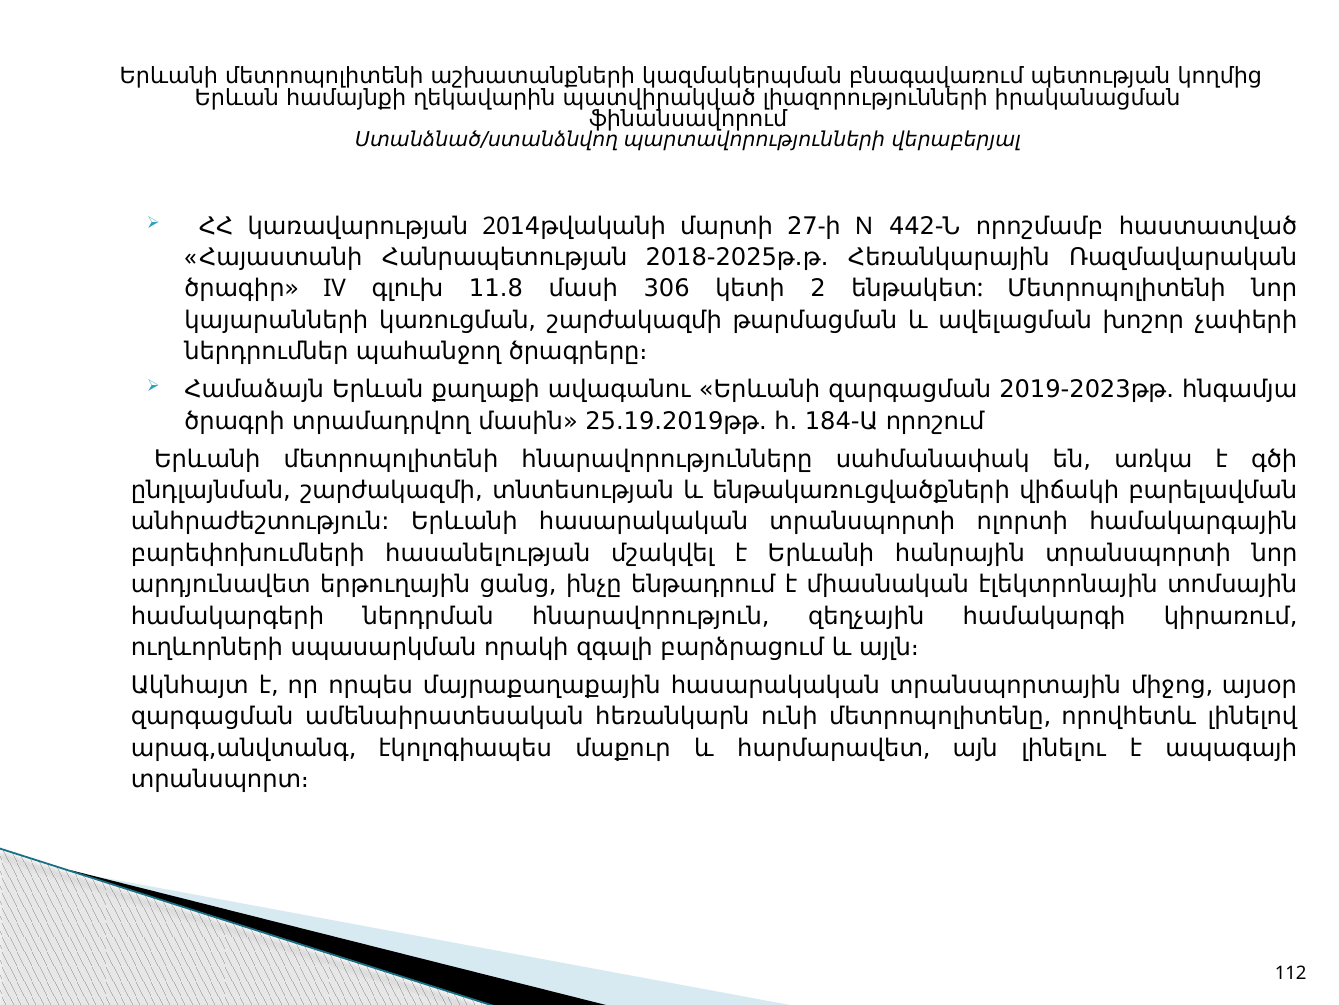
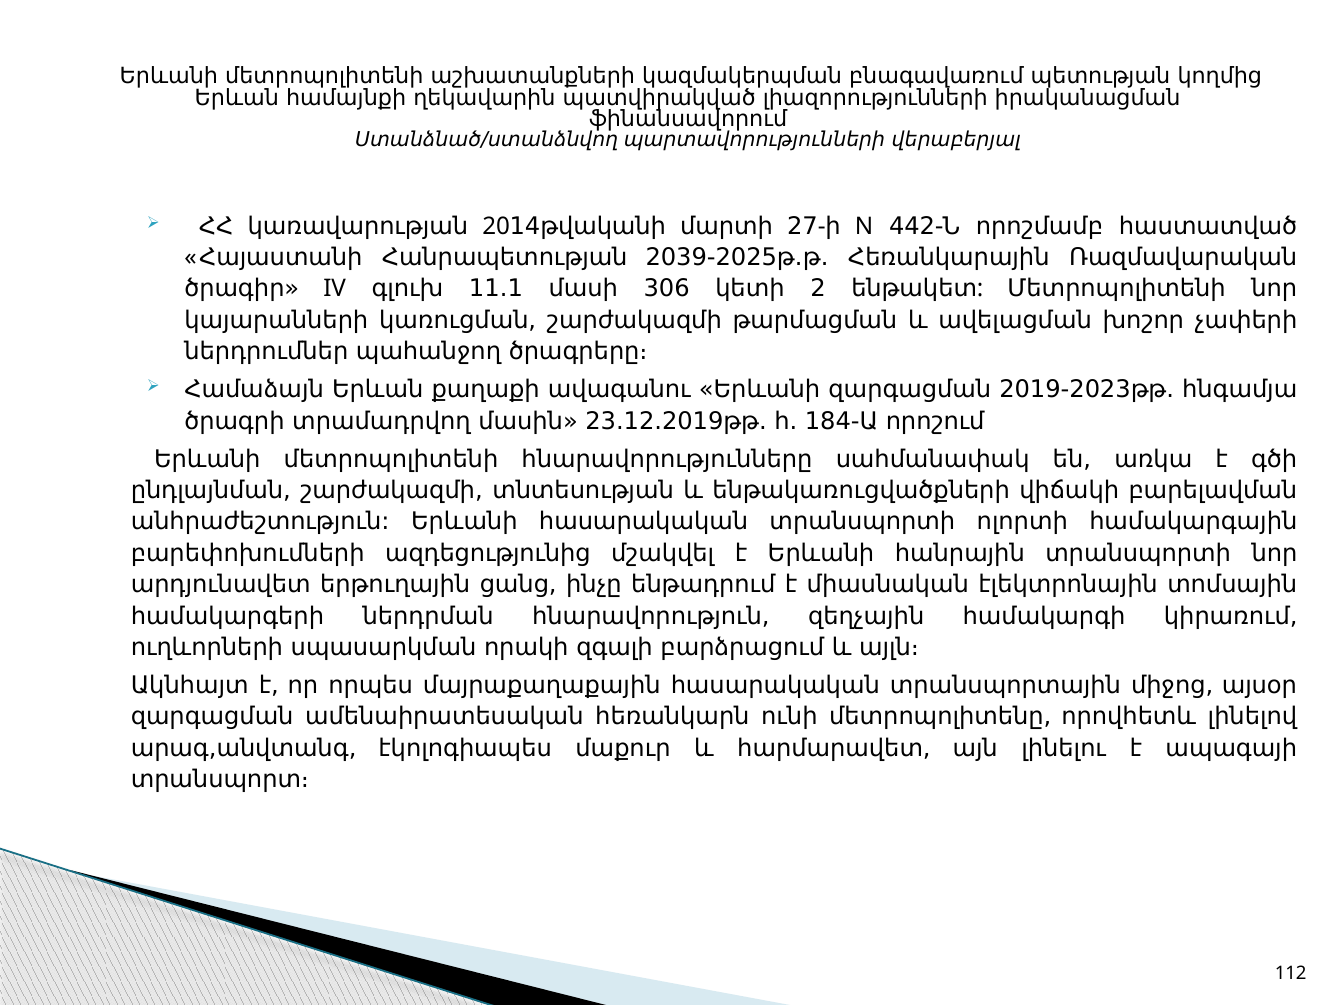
2018-2025թ․թ․: 2018-2025թ․թ․ -> 2039-2025թ․թ․
11․8: 11․8 -> 11․1
25.19.2019թթ: 25.19.2019թթ -> 23.12.2019թթ
հասանելության: հասանելության -> ազդեցությունից
